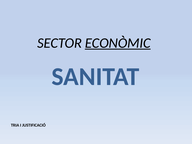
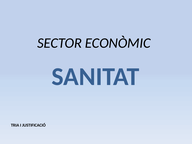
ECONÒMIC underline: present -> none
